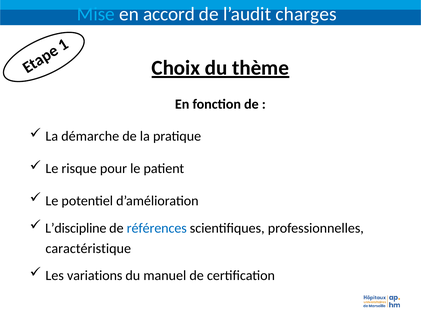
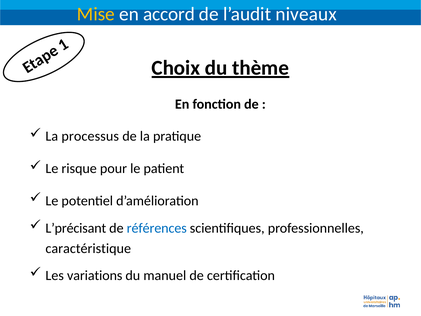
Mise colour: light blue -> yellow
charges: charges -> niveaux
démarche: démarche -> processus
L’discipline: L’discipline -> L’précisant
